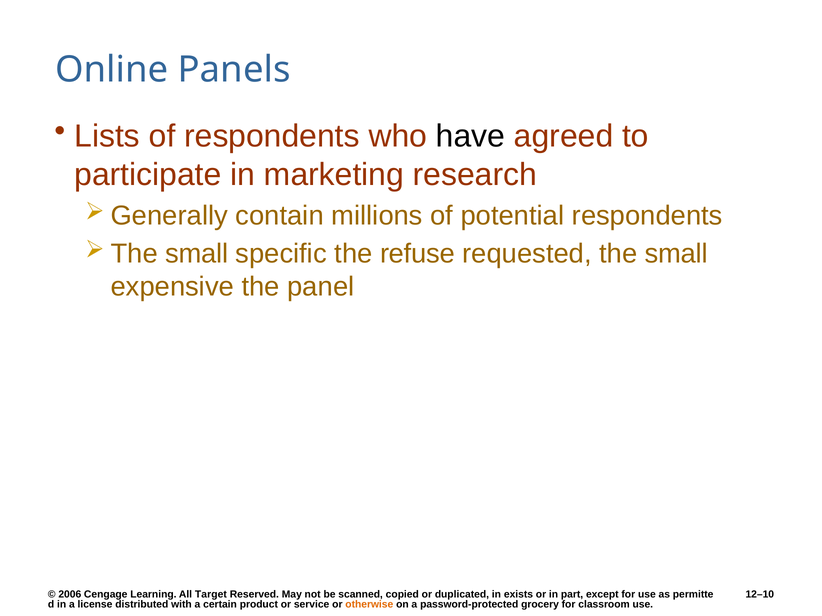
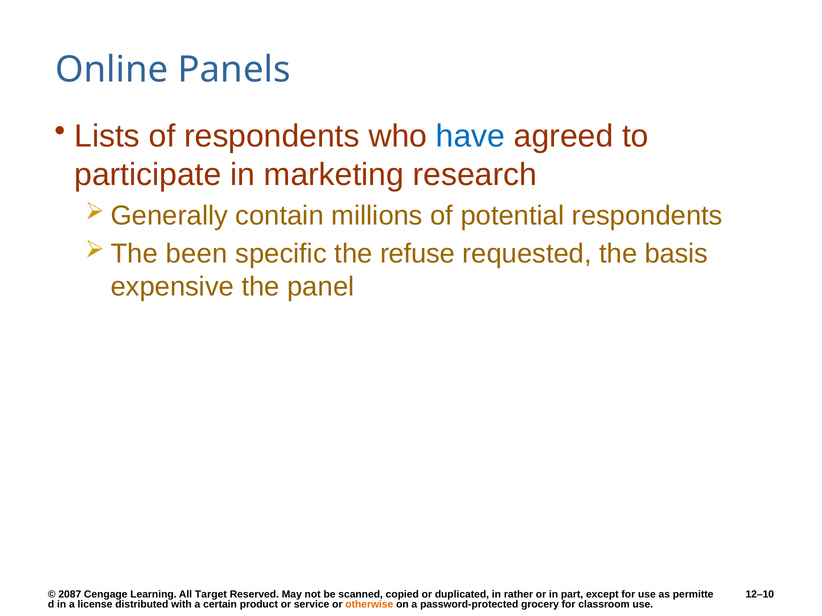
have colour: black -> blue
small at (197, 254): small -> been
the small: small -> basis
2006: 2006 -> 2087
exists: exists -> rather
